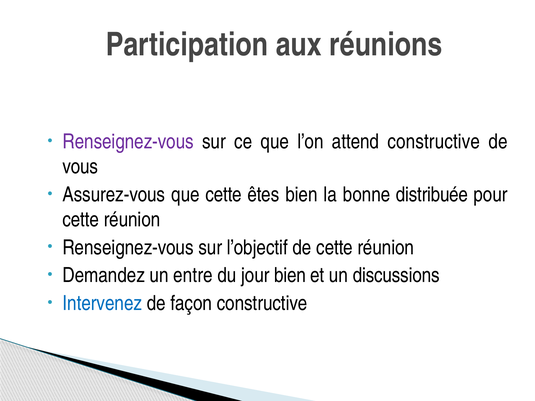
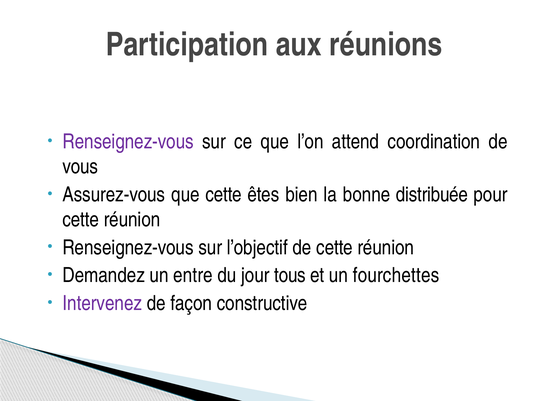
attend constructive: constructive -> coordination
jour bien: bien -> tous
discussions: discussions -> fourchettes
Intervenez colour: blue -> purple
